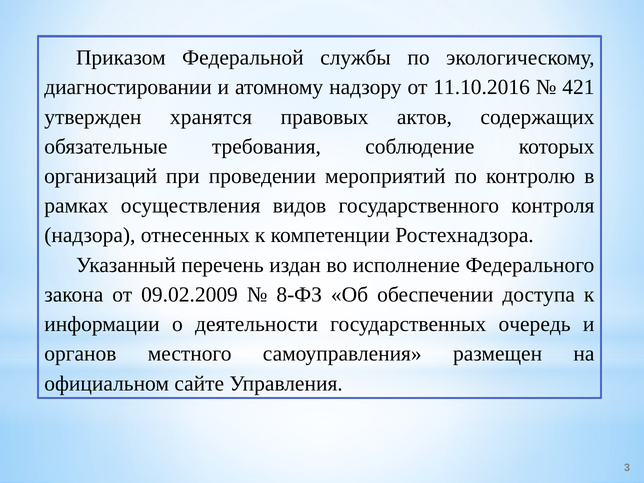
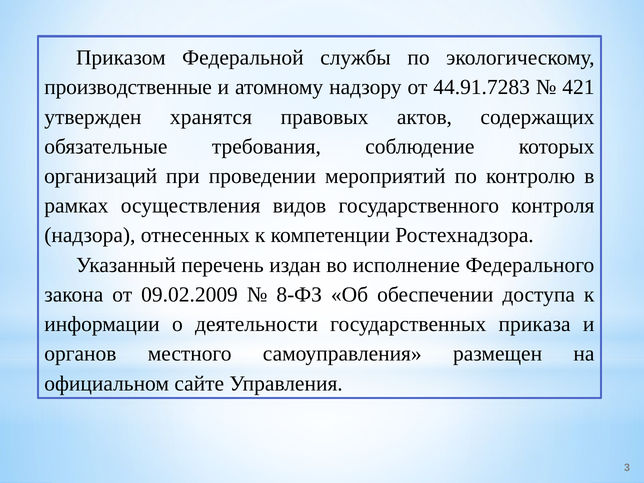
диагностировании: диагностировании -> производственные
11.10.2016: 11.10.2016 -> 44.91.7283
очередь: очередь -> приказа
